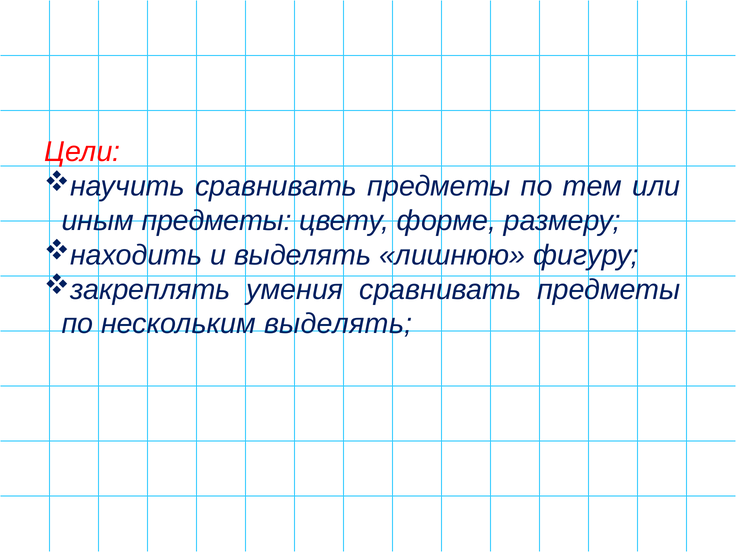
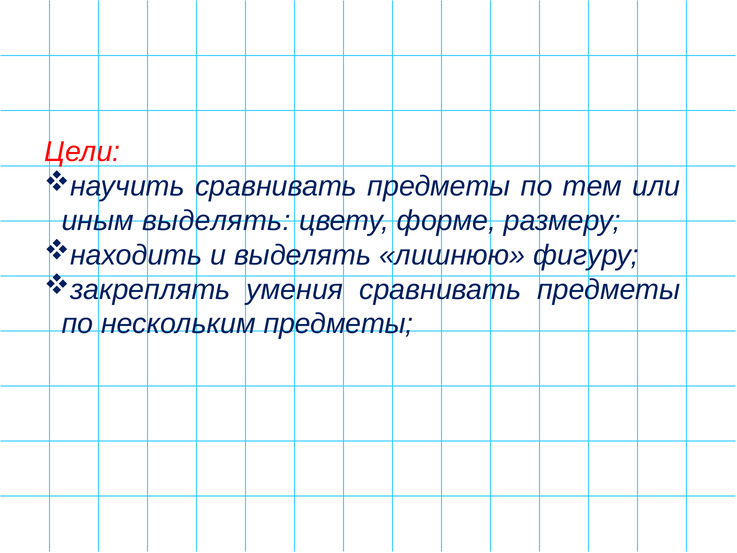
иным предметы: предметы -> выделять
нескольким выделять: выделять -> предметы
